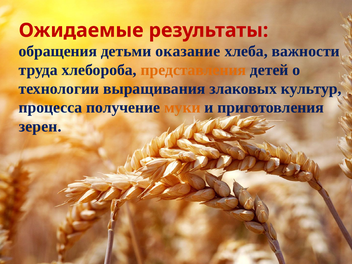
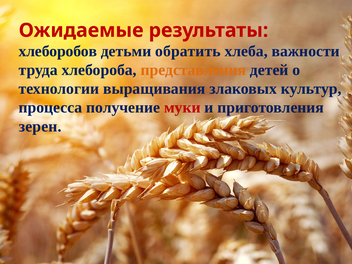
обращения: обращения -> хлеборобов
оказание: оказание -> обратить
муки colour: orange -> red
